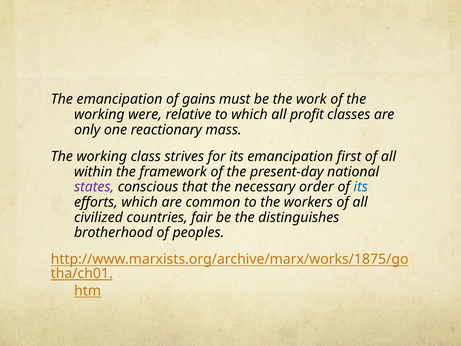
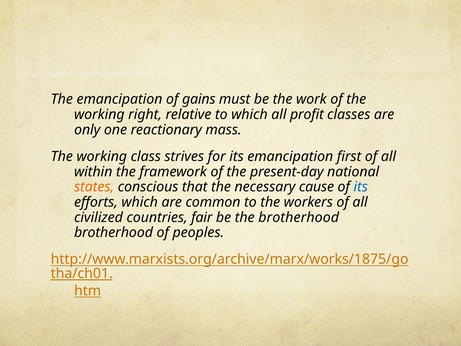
were: were -> right
states colour: purple -> orange
order: order -> cause
the distinguishes: distinguishes -> brotherhood
